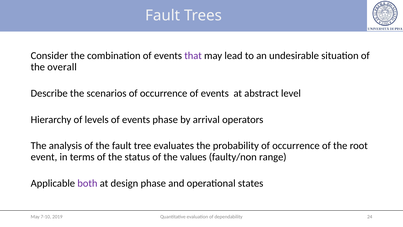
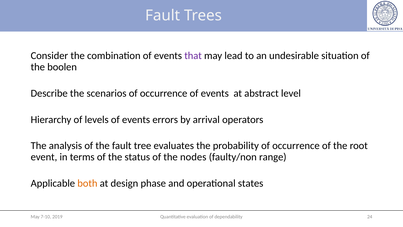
overall: overall -> boolen
events phase: phase -> errors
values: values -> nodes
both colour: purple -> orange
